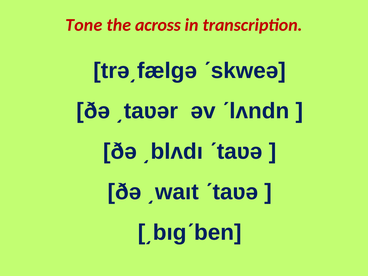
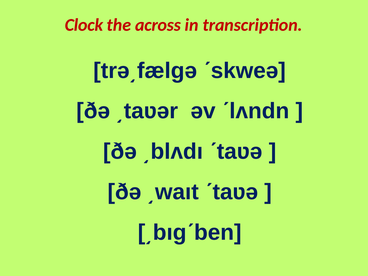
Tone: Tone -> Clock
